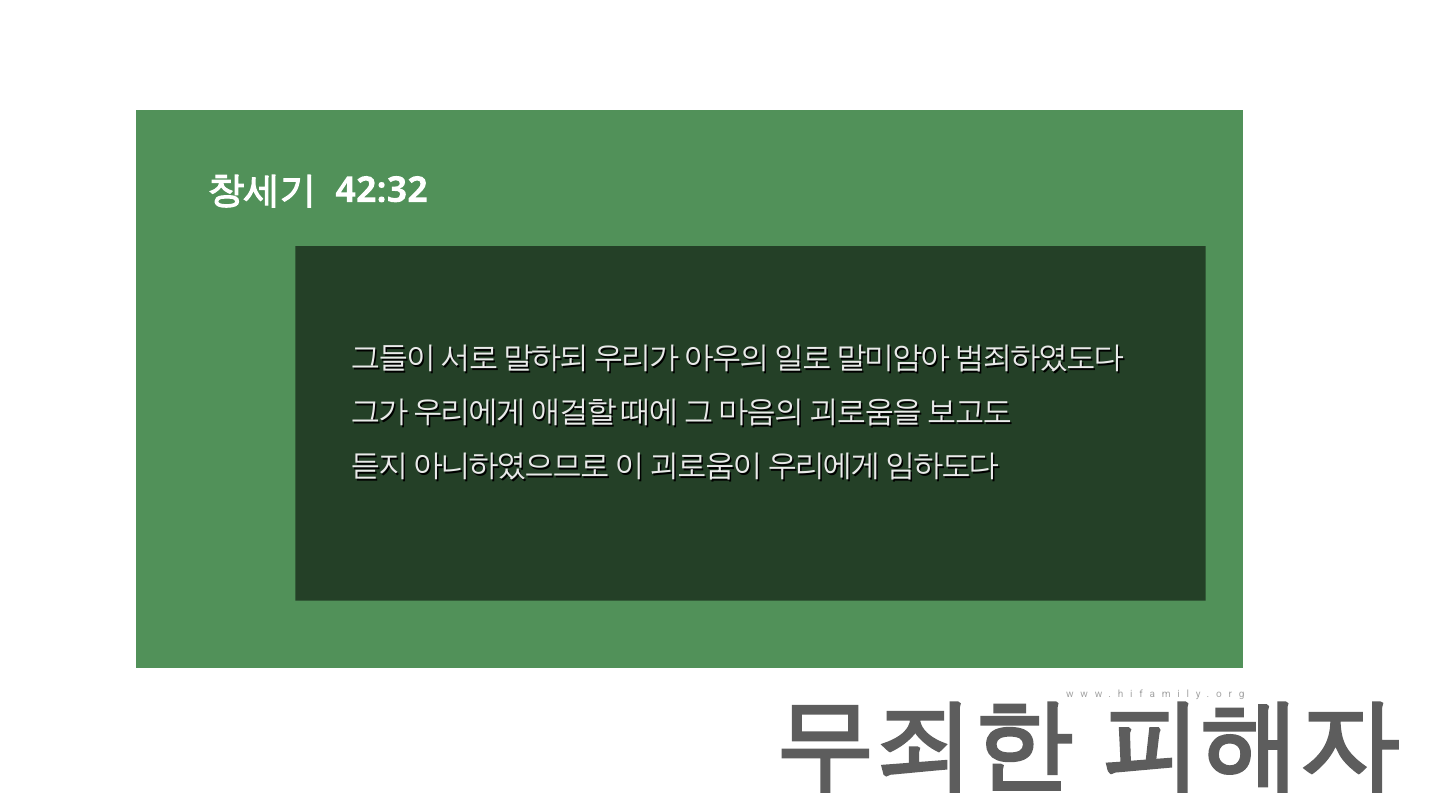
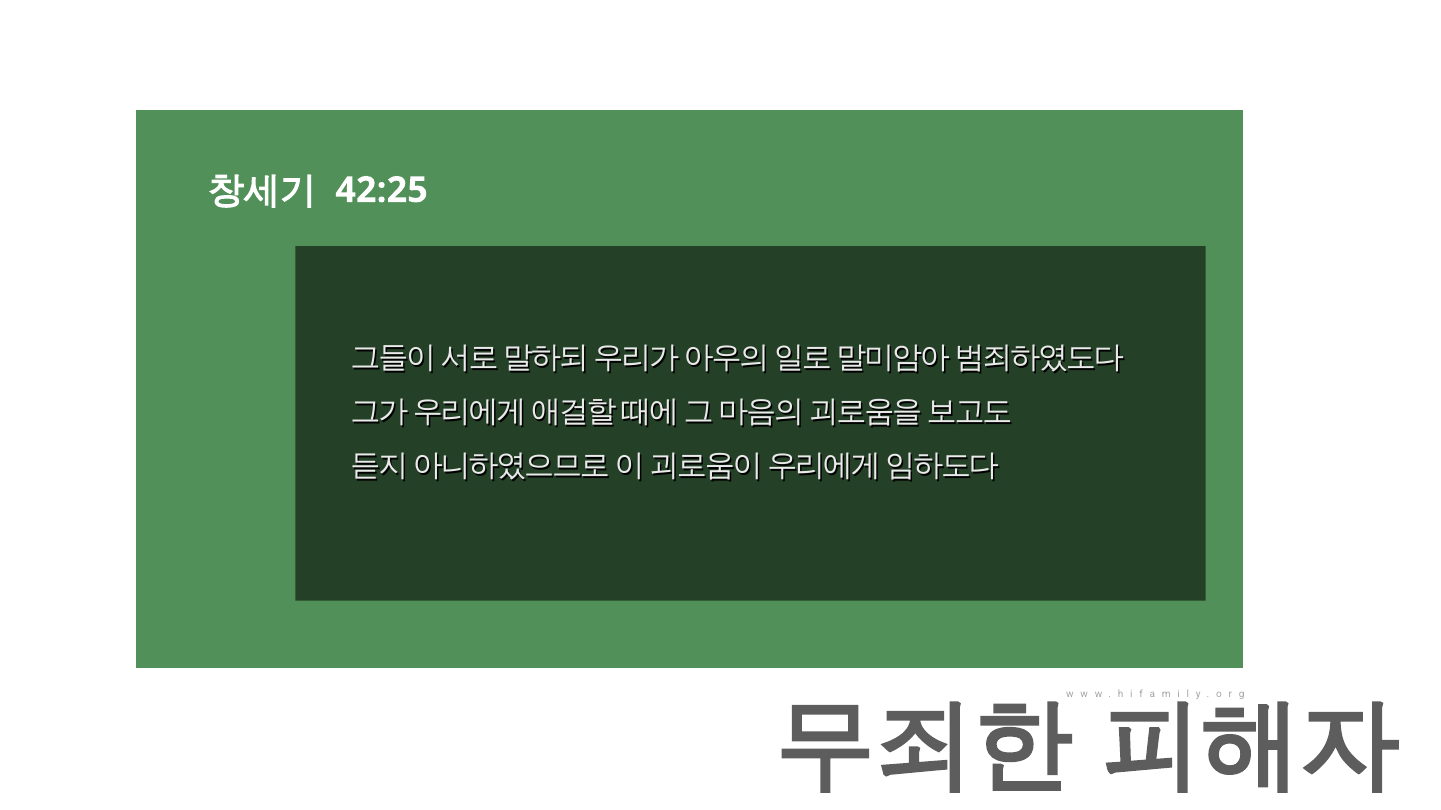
42:32: 42:32 -> 42:25
